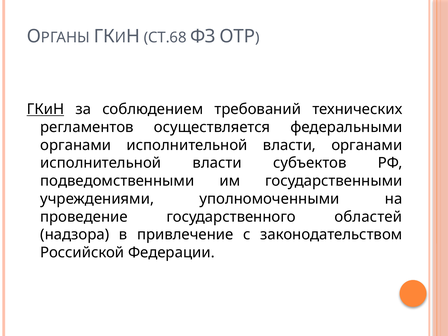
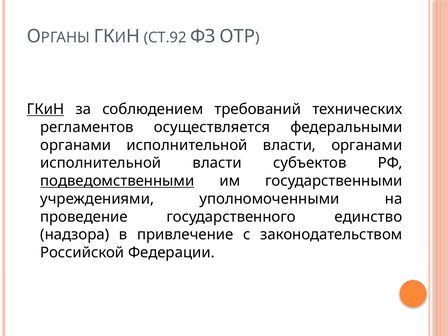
СТ.68: СТ.68 -> СТ.92
подведомственными underline: none -> present
областей: областей -> единство
